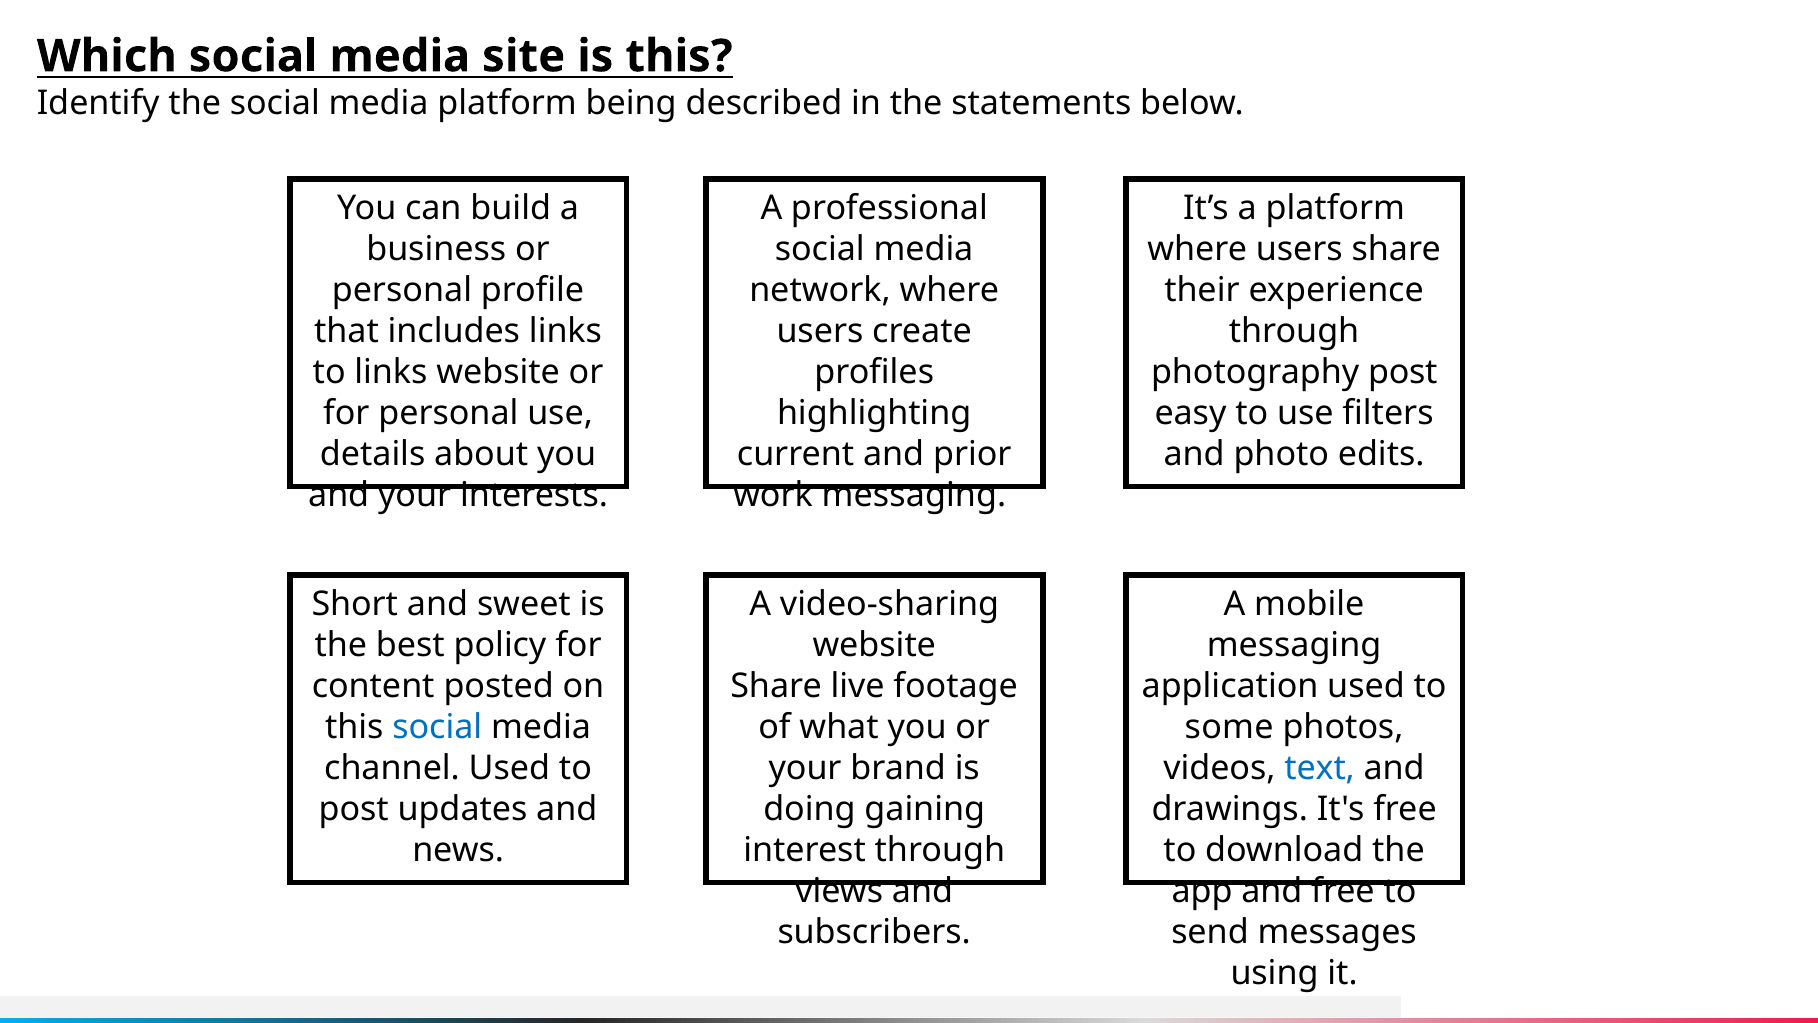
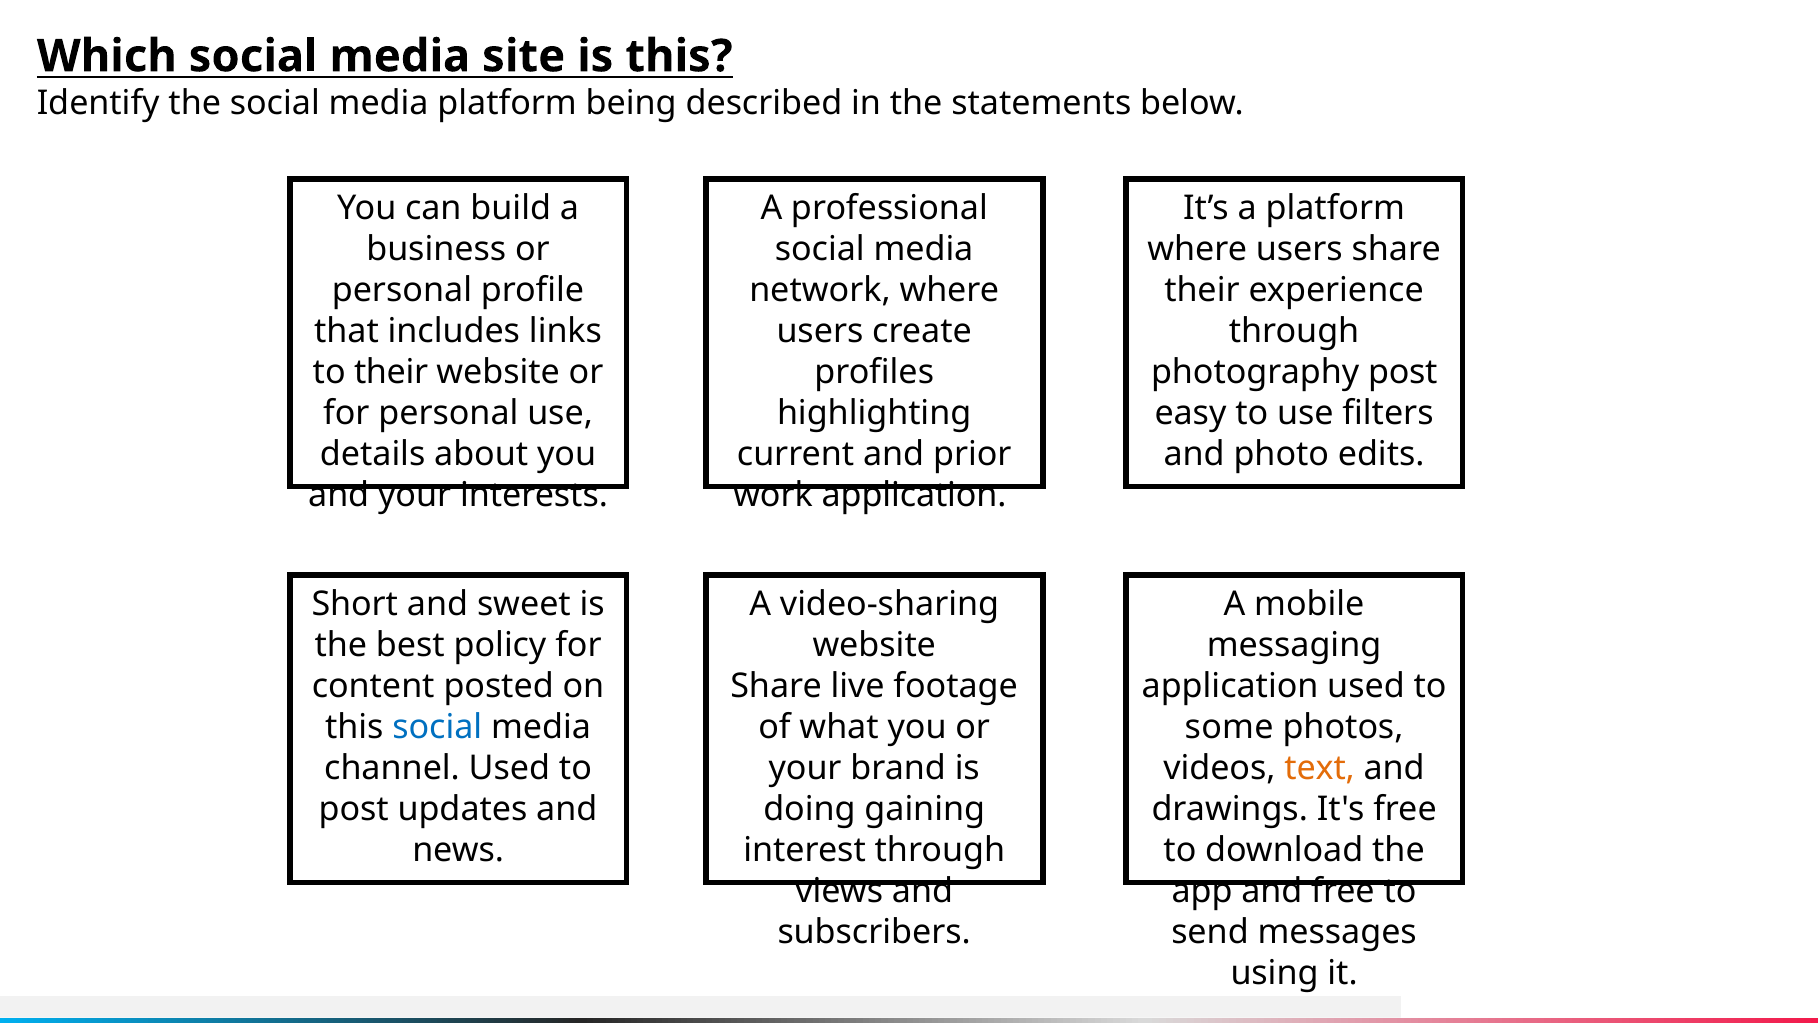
to links: links -> their
work messaging: messaging -> application
text colour: blue -> orange
